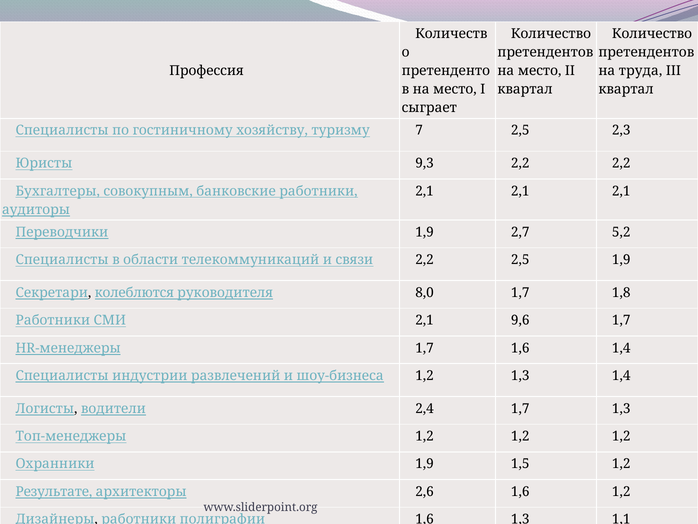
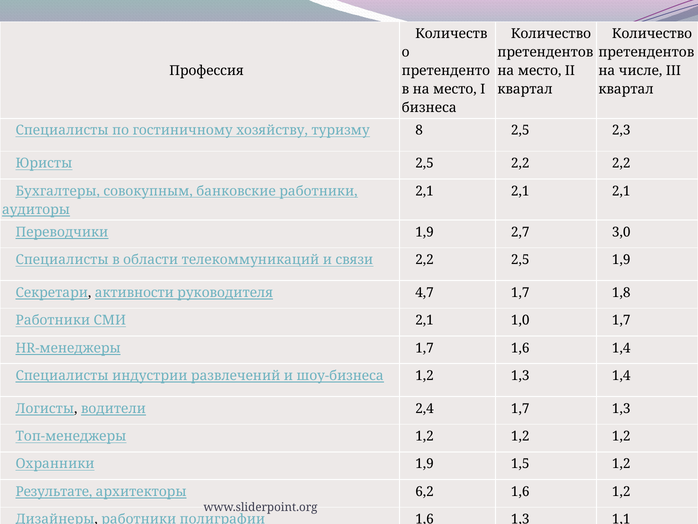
труда: труда -> числе
сыграет: сыграет -> бизнеса
7: 7 -> 8
Юристы 9,3: 9,3 -> 2,5
5,2: 5,2 -> 3,0
колеблются: колеблются -> активности
8,0: 8,0 -> 4,7
9,6: 9,6 -> 1,0
2,6: 2,6 -> 6,2
